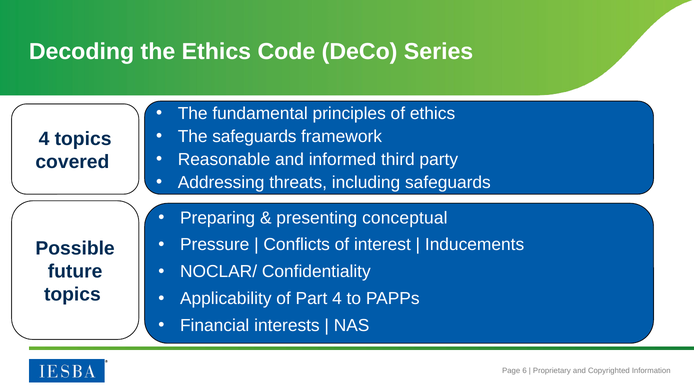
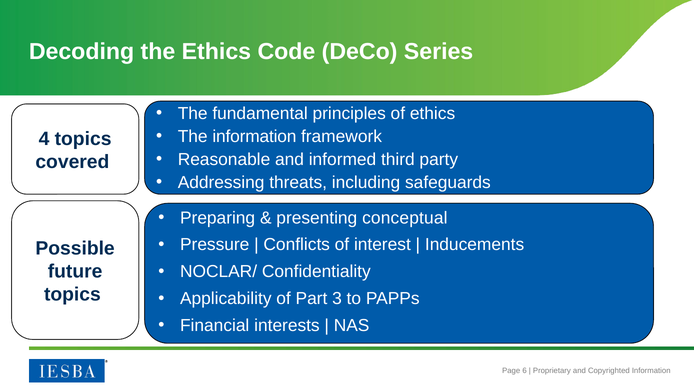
The safeguards: safeguards -> information
Part 4: 4 -> 3
